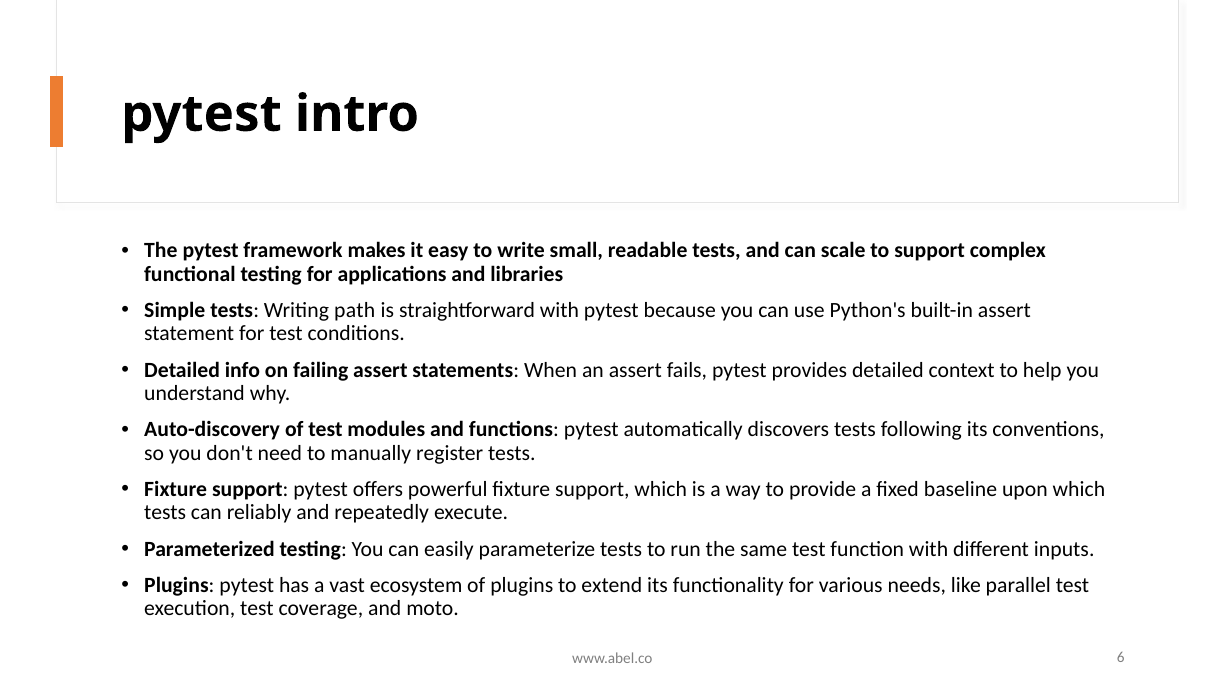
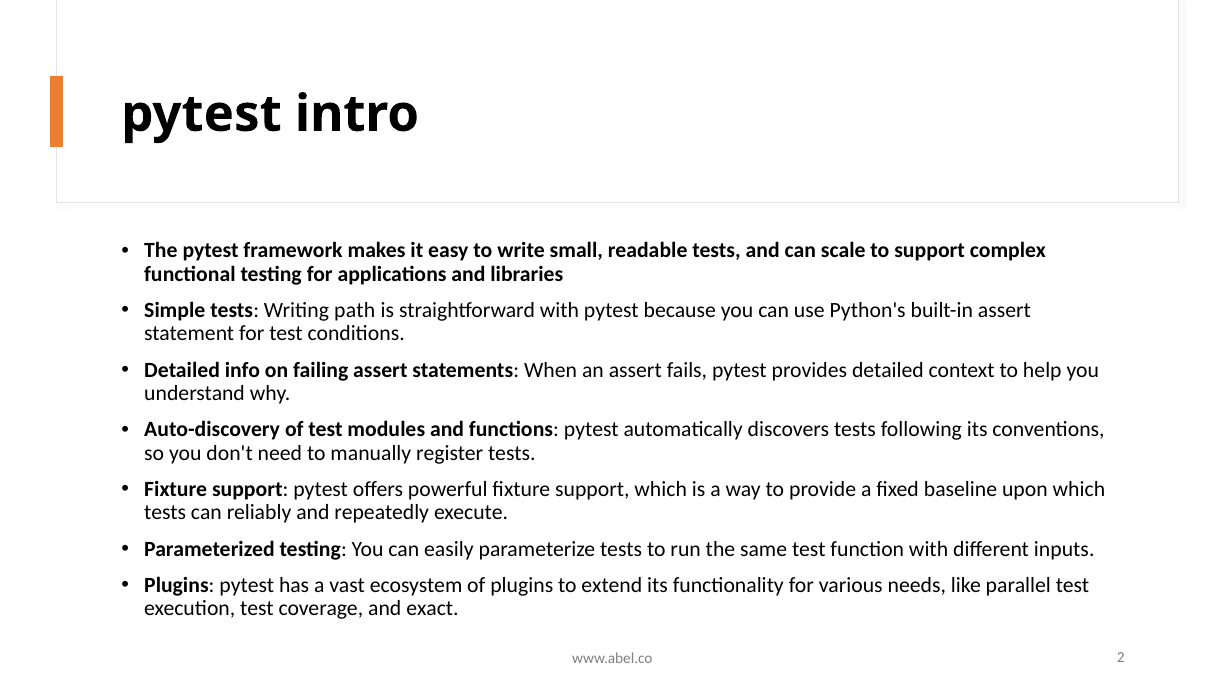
moto: moto -> exact
6: 6 -> 2
